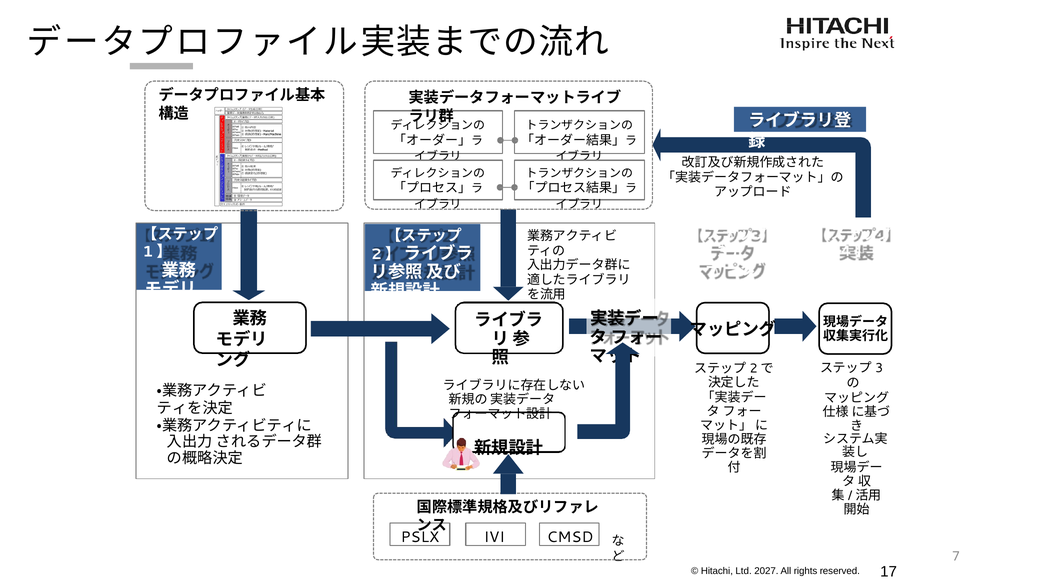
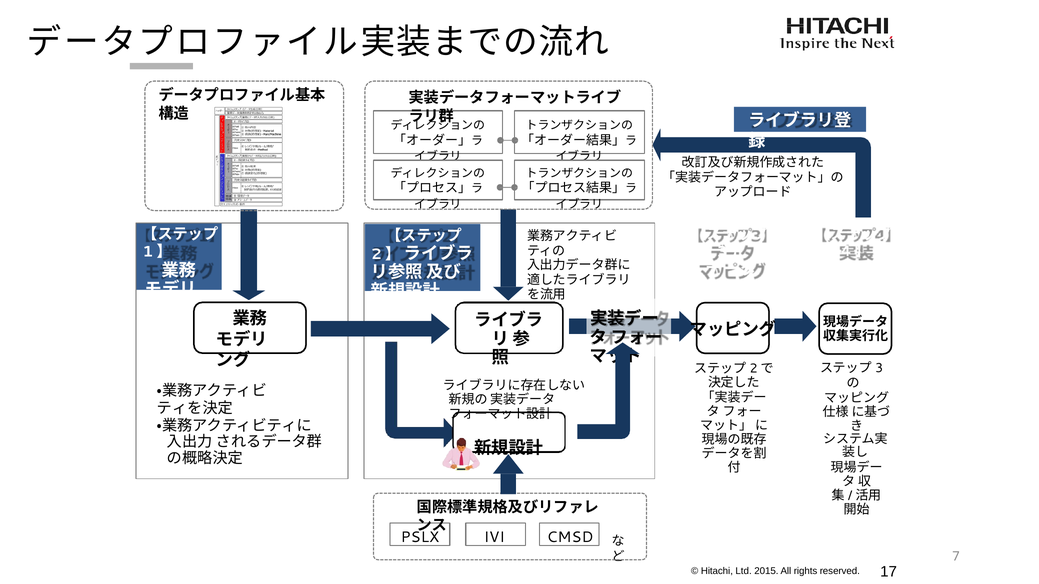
2027: 2027 -> 2015
